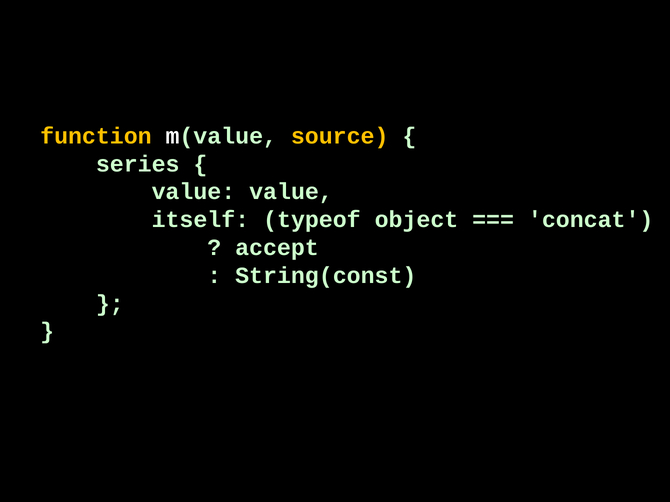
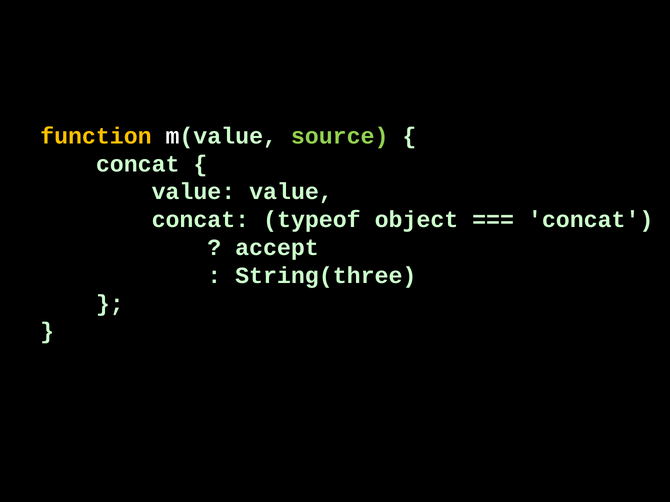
source colour: yellow -> light green
series at (138, 164): series -> concat
itself at (200, 220): itself -> concat
String(const: String(const -> String(three
